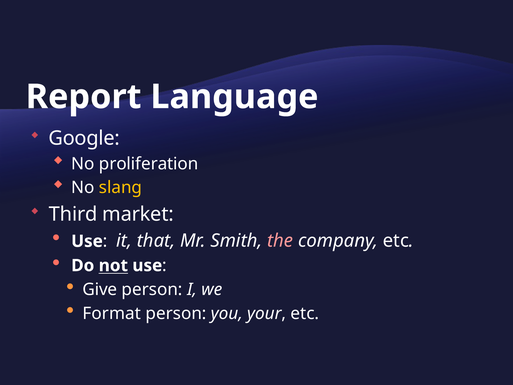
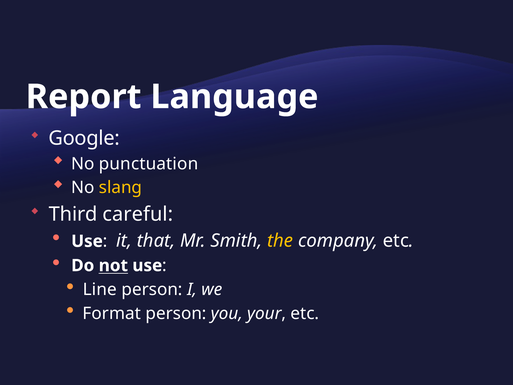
proliferation: proliferation -> punctuation
market: market -> careful
the colour: pink -> yellow
Give: Give -> Line
